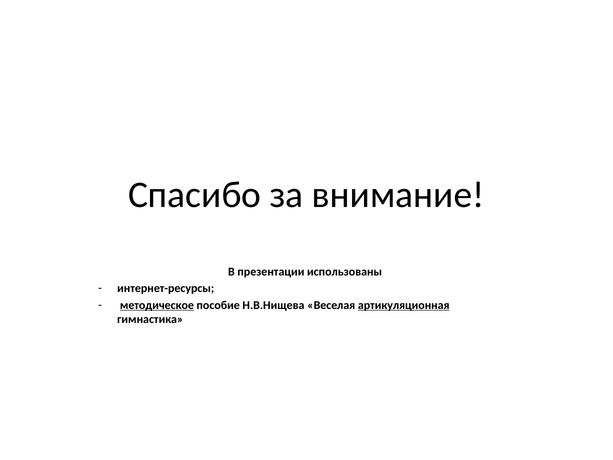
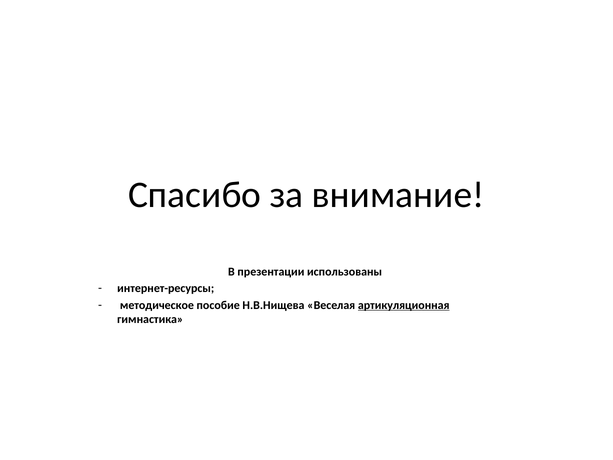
методическое underline: present -> none
